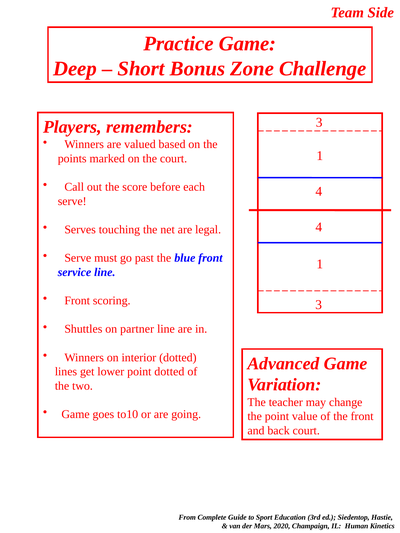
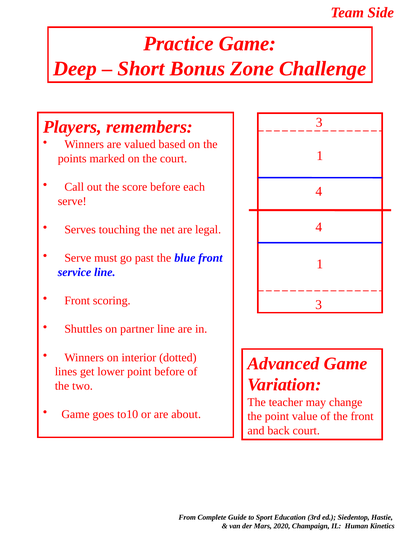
point dotted: dotted -> before
going: going -> about
